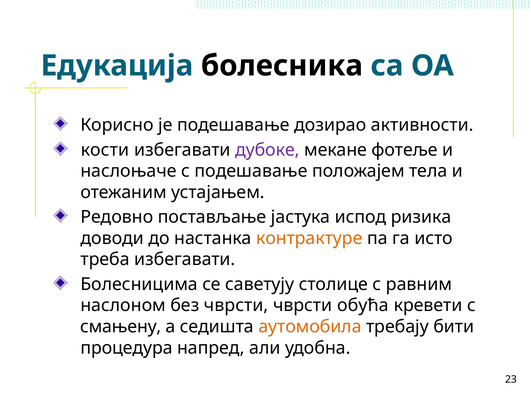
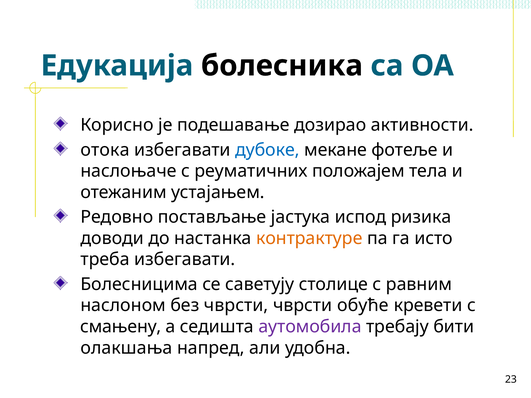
кости: кости -> отока
дубоке colour: purple -> blue
с подешавање: подешавање -> реуматичних
обућа: обућа -> обуће
аутомобила colour: orange -> purple
процедура: процедура -> олакшања
